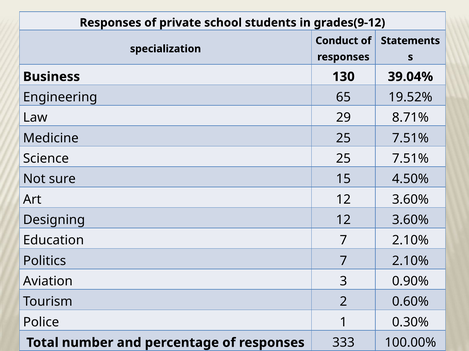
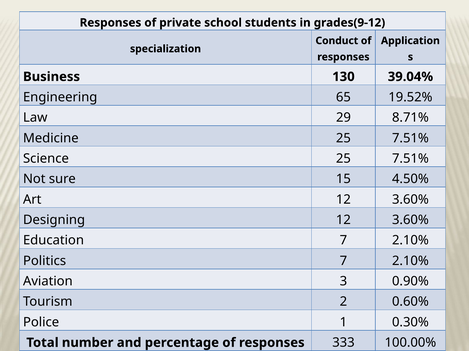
Statements: Statements -> Application
